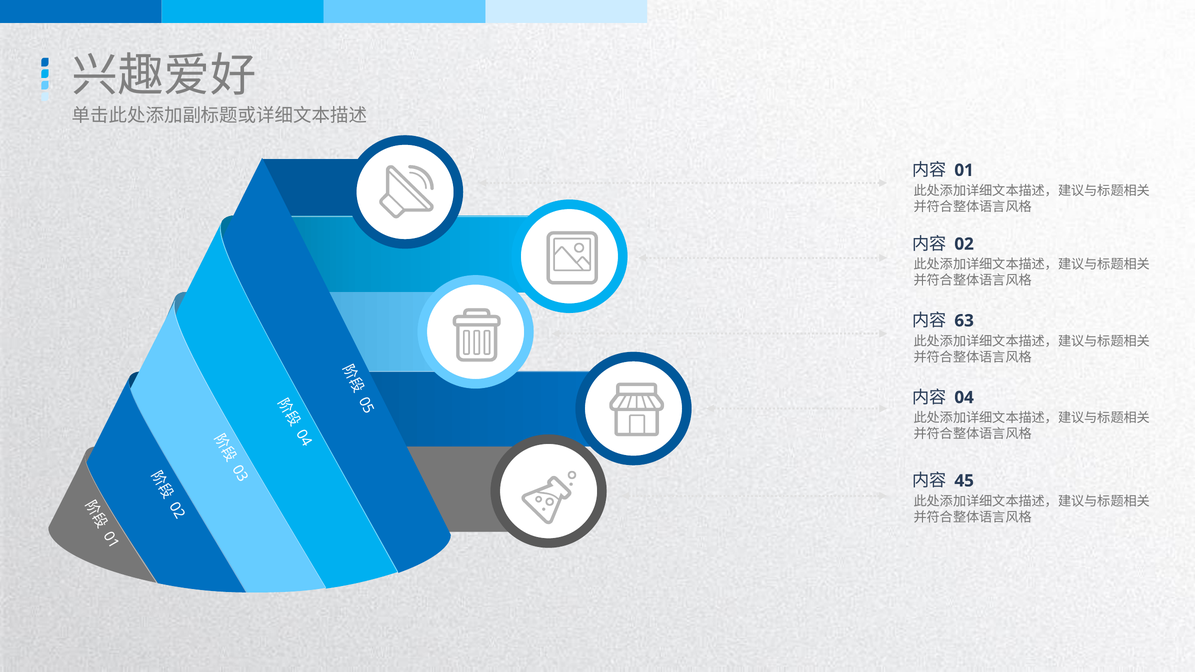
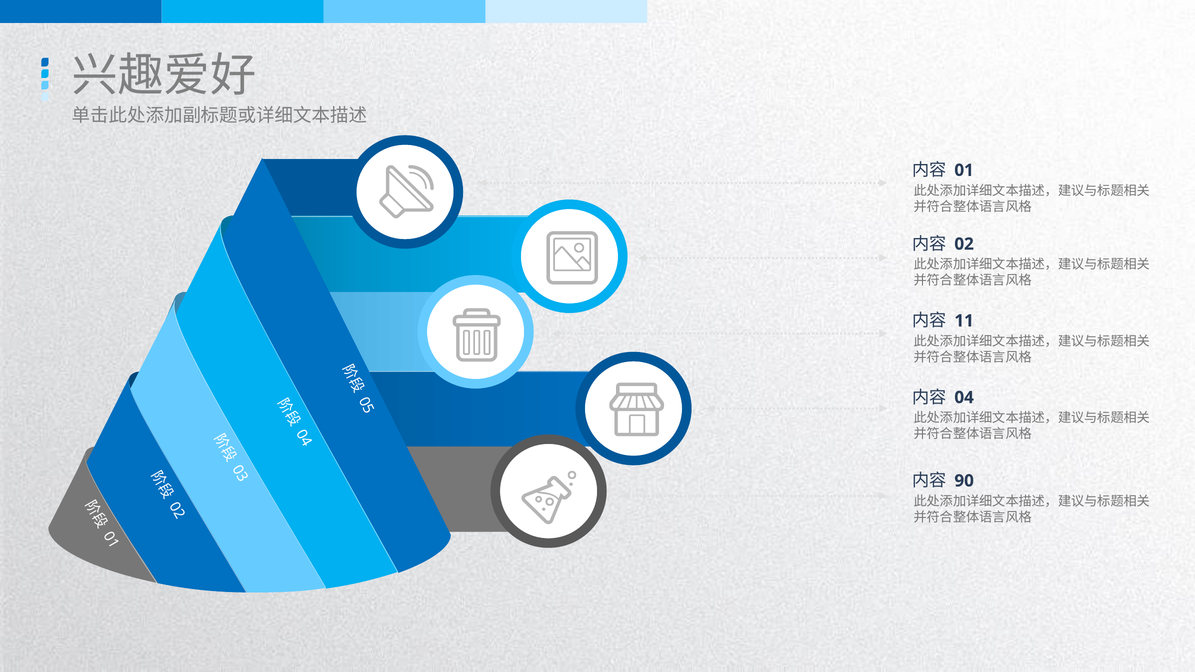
63: 63 -> 11
45: 45 -> 90
